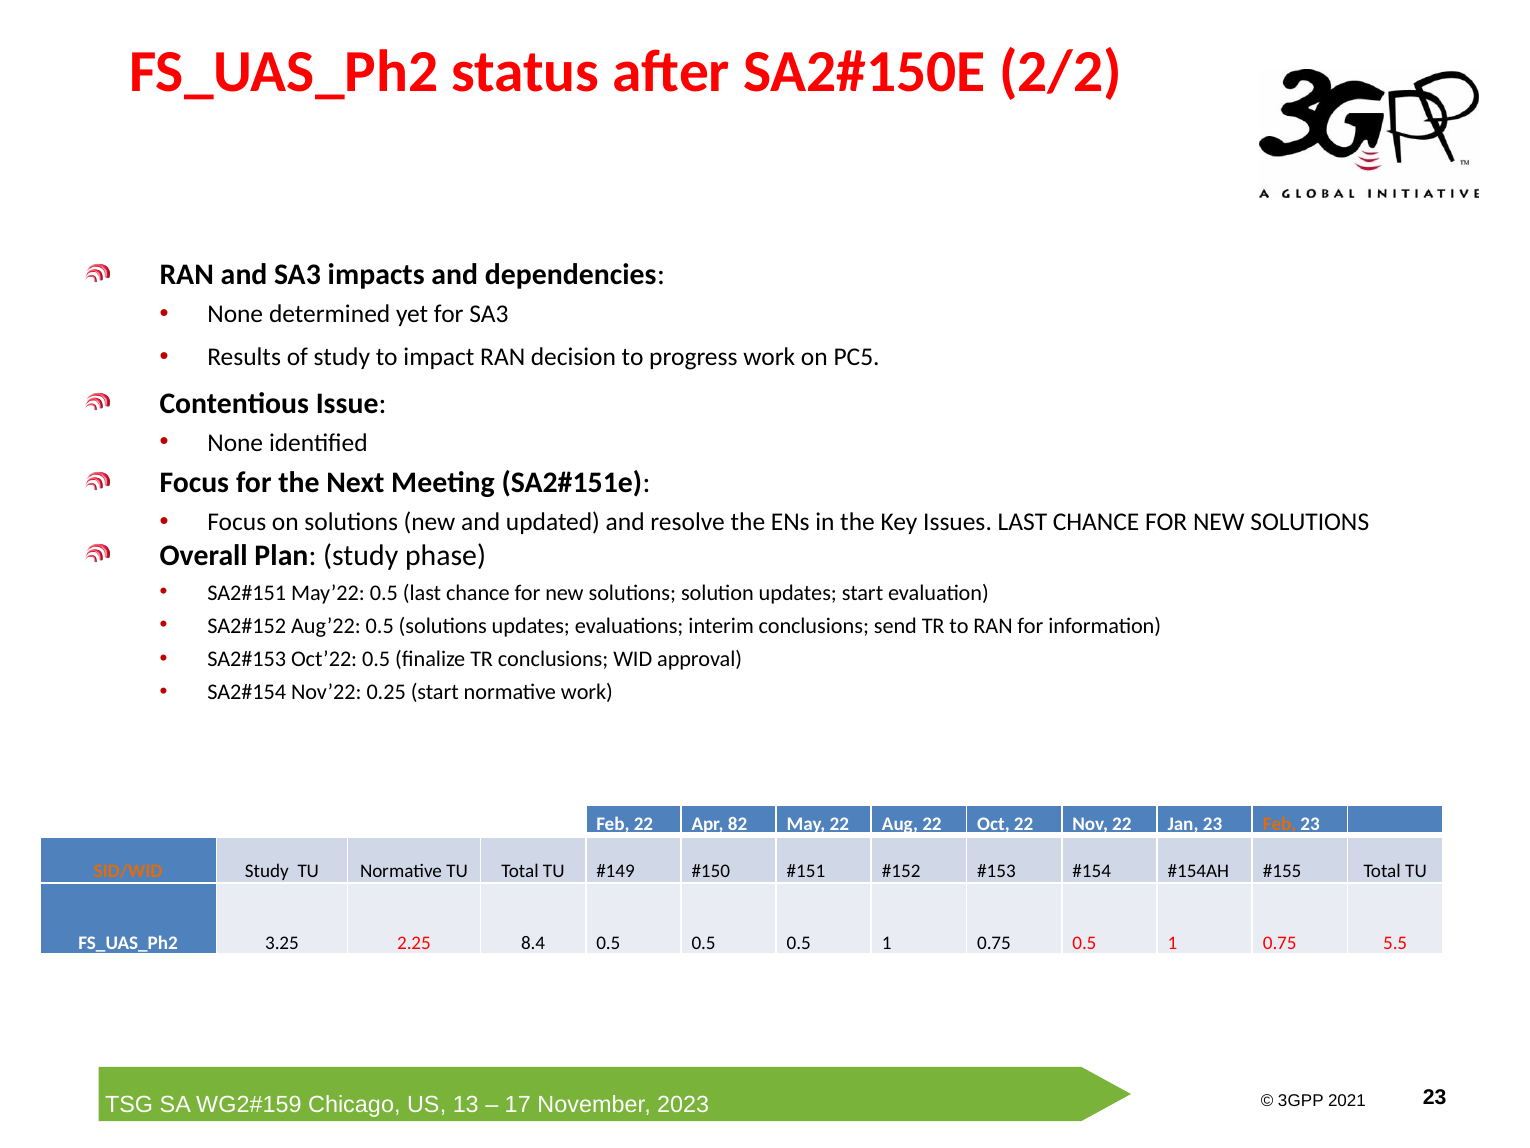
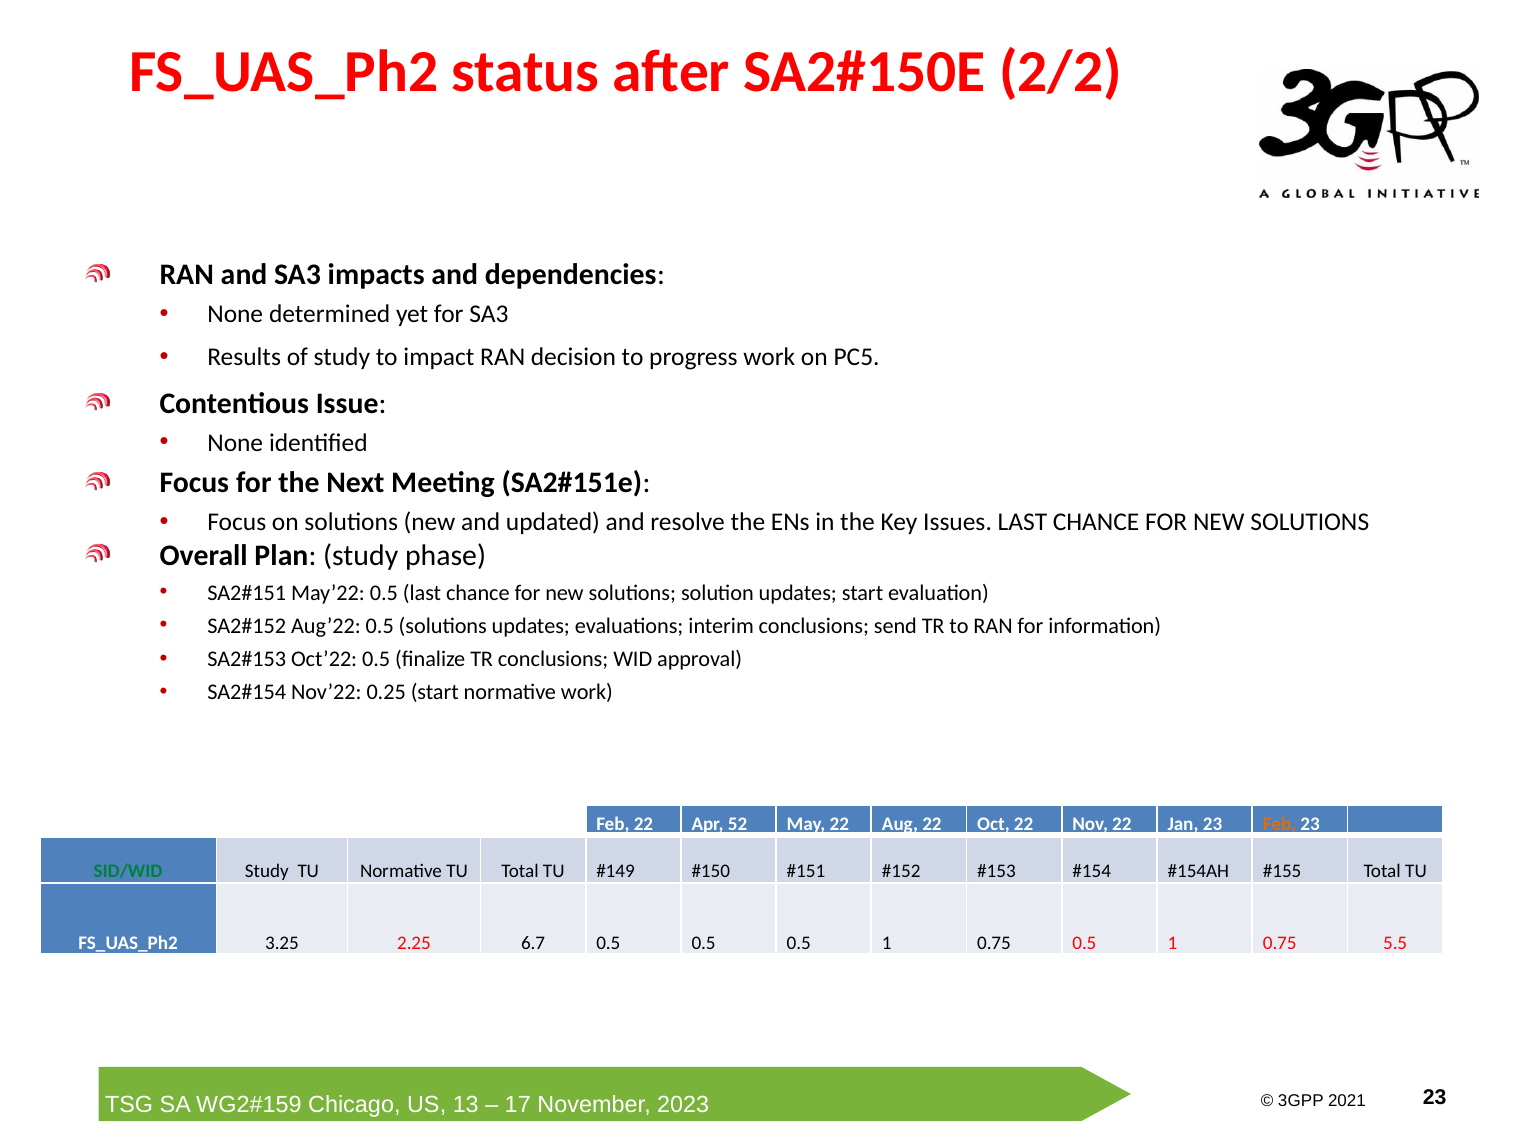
82: 82 -> 52
SID/WID colour: orange -> green
8.4: 8.4 -> 6.7
